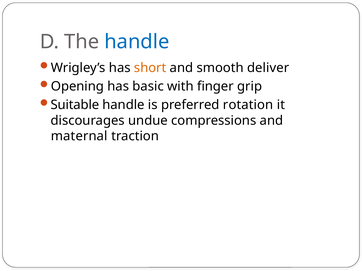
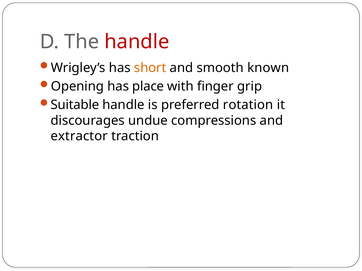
handle at (137, 42) colour: blue -> red
deliver: deliver -> known
basic: basic -> place
maternal: maternal -> extractor
